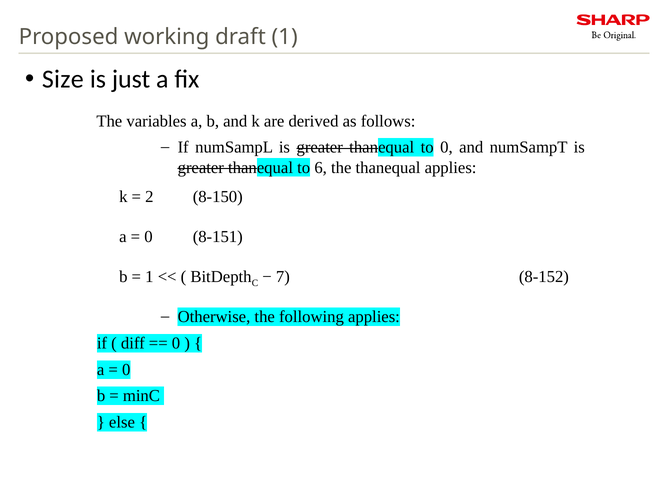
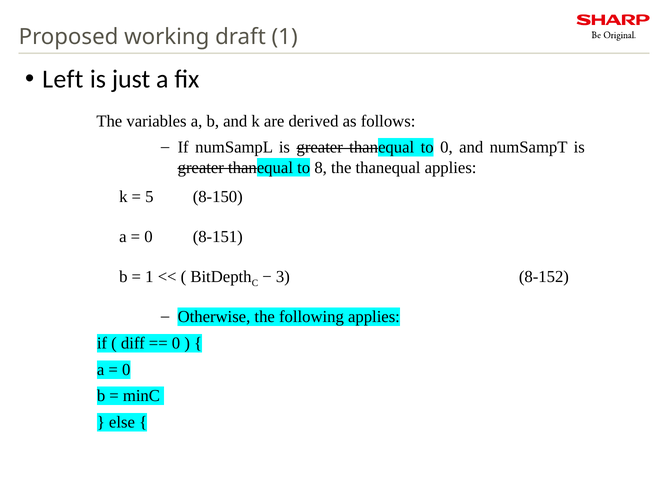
Size: Size -> Left
6: 6 -> 8
2: 2 -> 5
7: 7 -> 3
